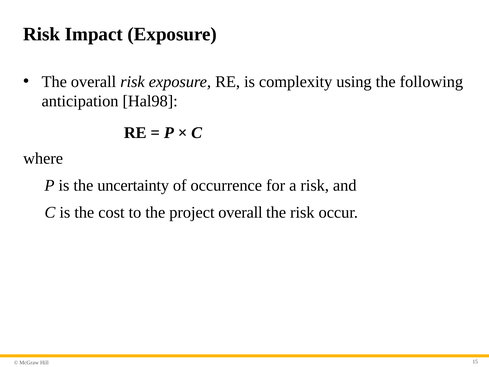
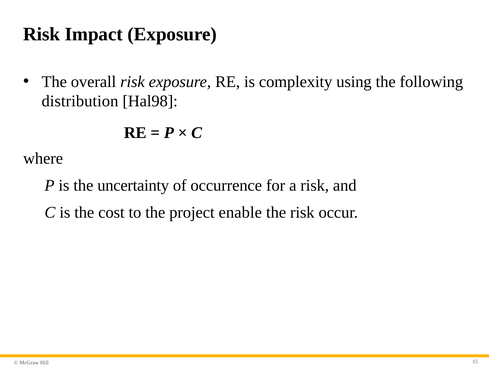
anticipation: anticipation -> distribution
project overall: overall -> enable
